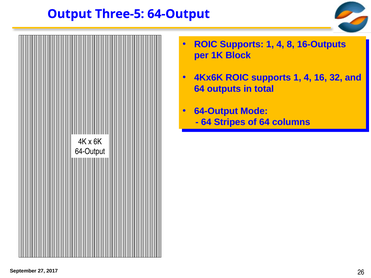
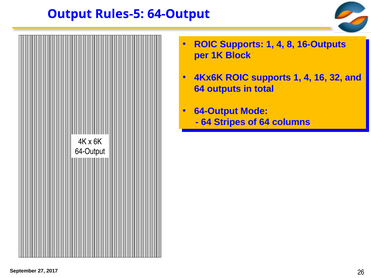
Three-5: Three-5 -> Rules-5
